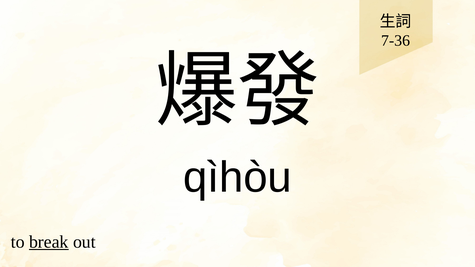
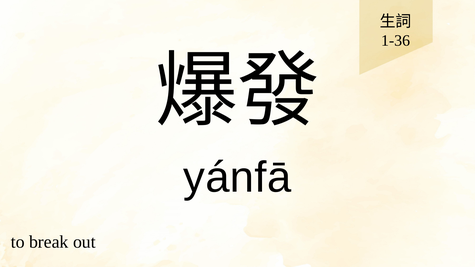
7-36: 7-36 -> 1-36
qìhòu: qìhòu -> yánfā
break underline: present -> none
